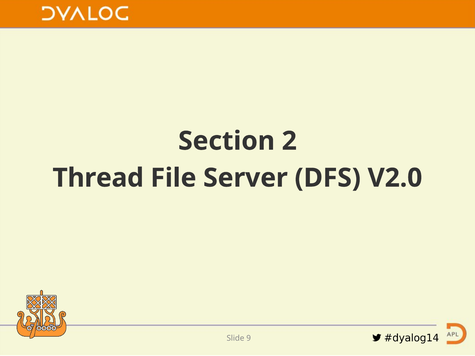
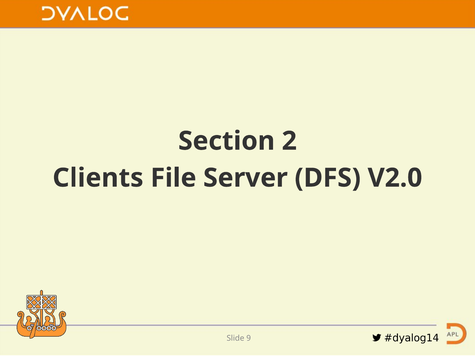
Thread: Thread -> Clients
